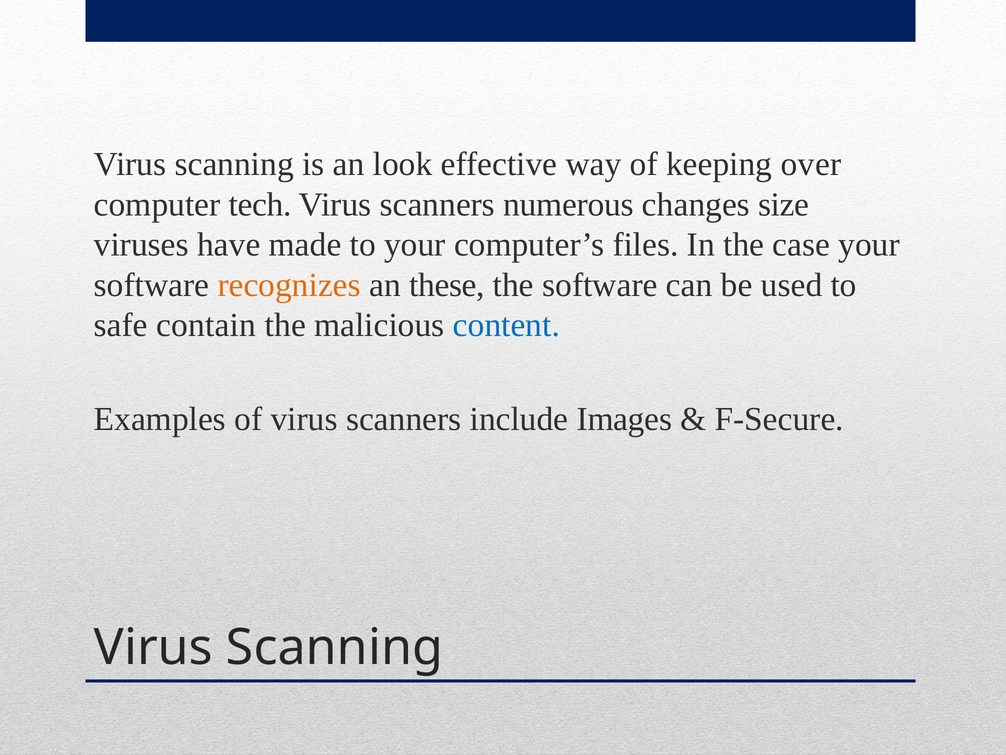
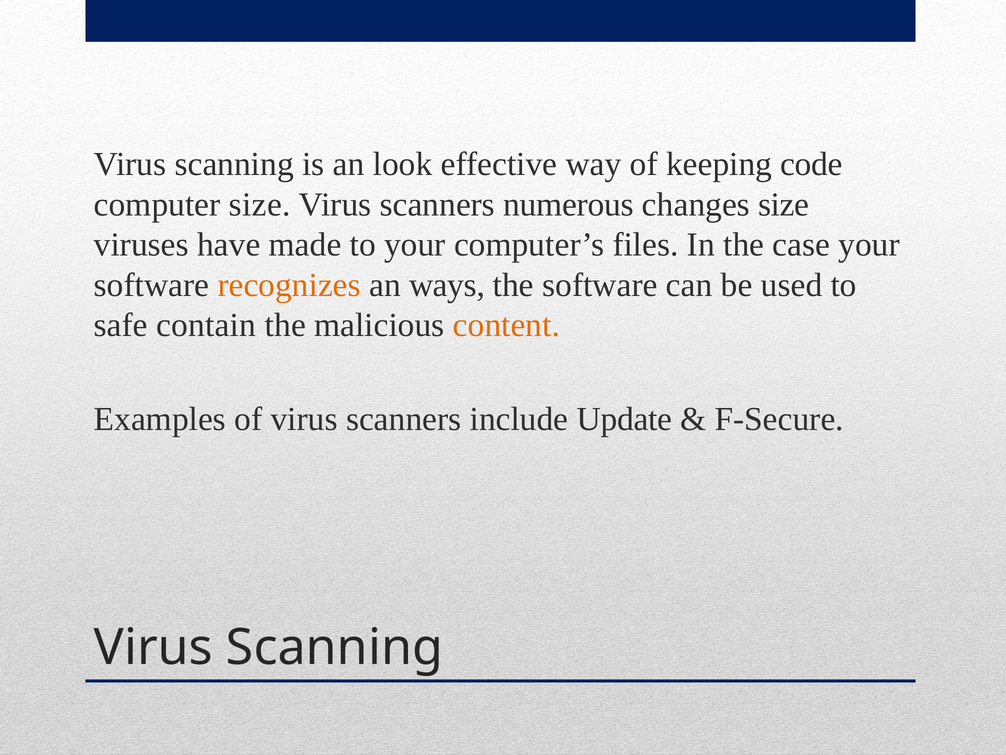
over: over -> code
computer tech: tech -> size
these: these -> ways
content colour: blue -> orange
Images: Images -> Update
